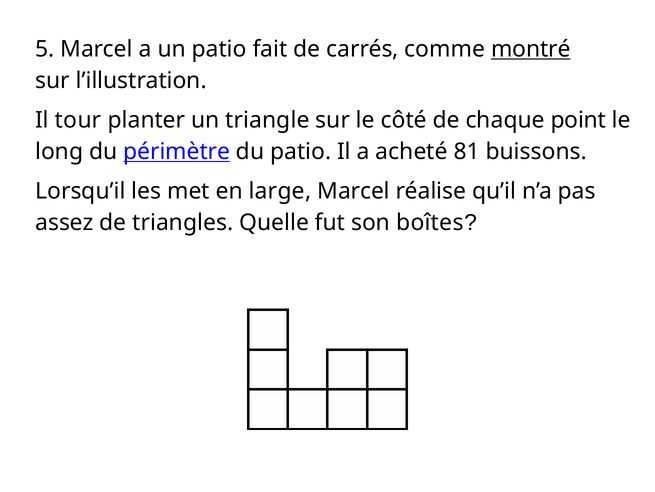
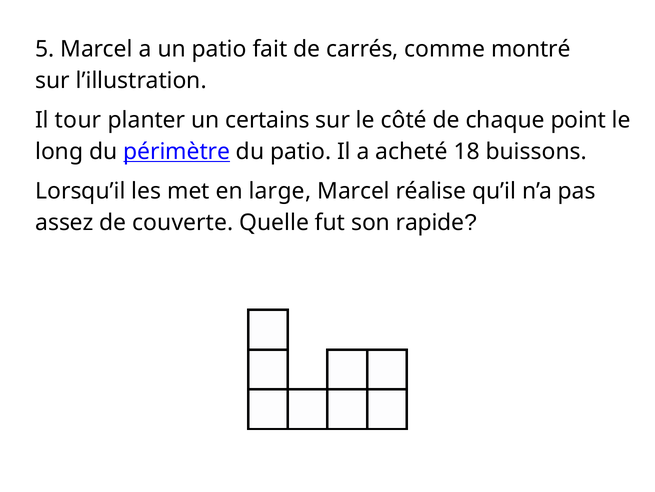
montré underline: present -> none
triangle: triangle -> certains
81: 81 -> 18
triangles: triangles -> couverte
boîtes: boîtes -> rapide
